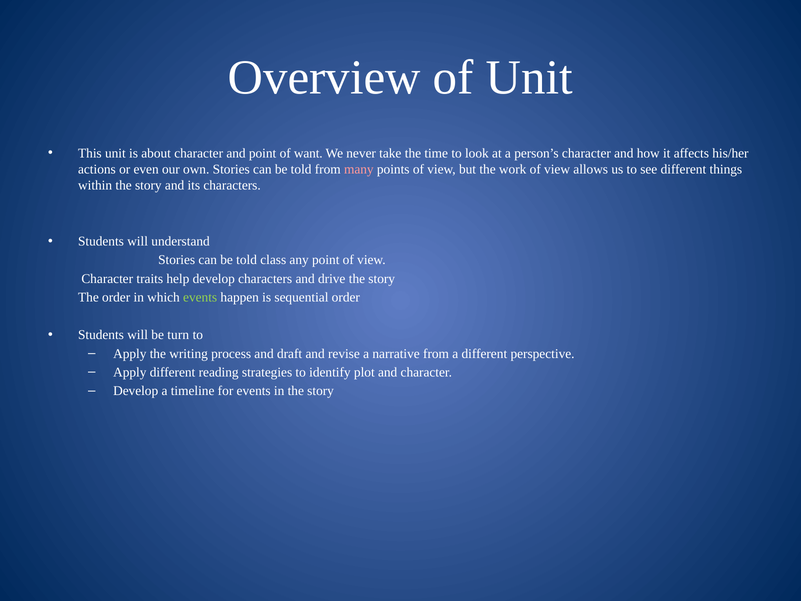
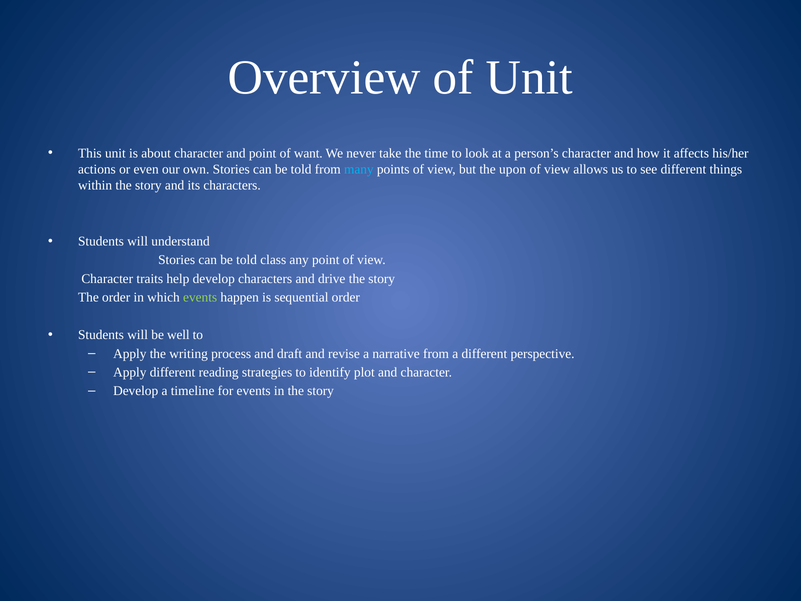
many colour: pink -> light blue
work: work -> upon
turn: turn -> well
